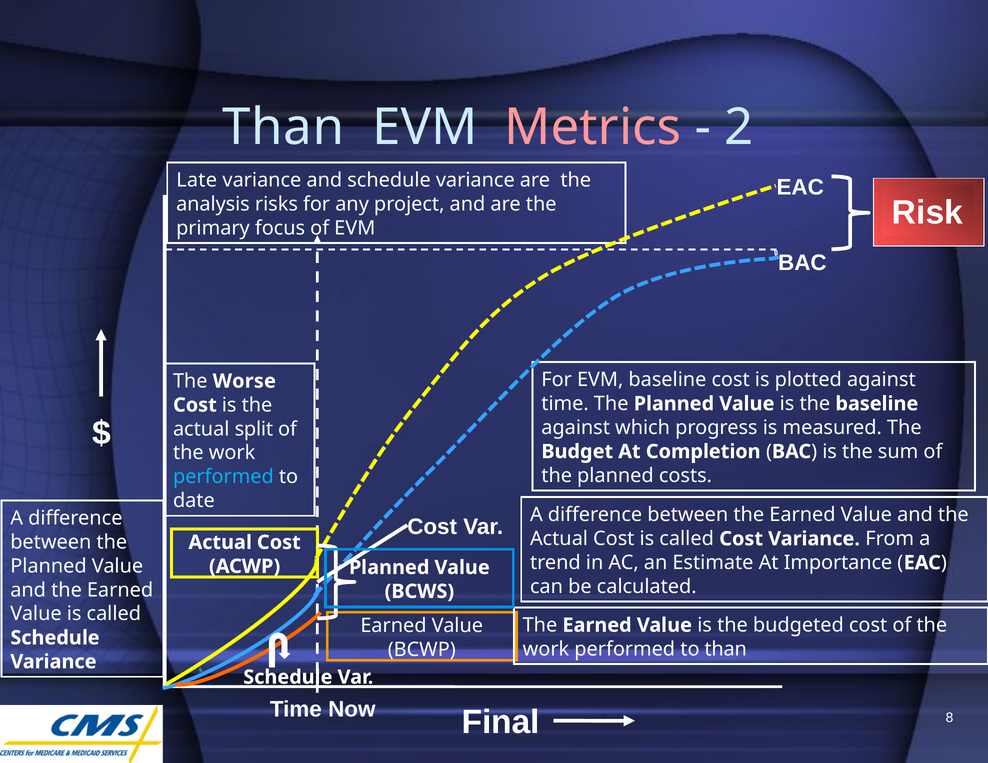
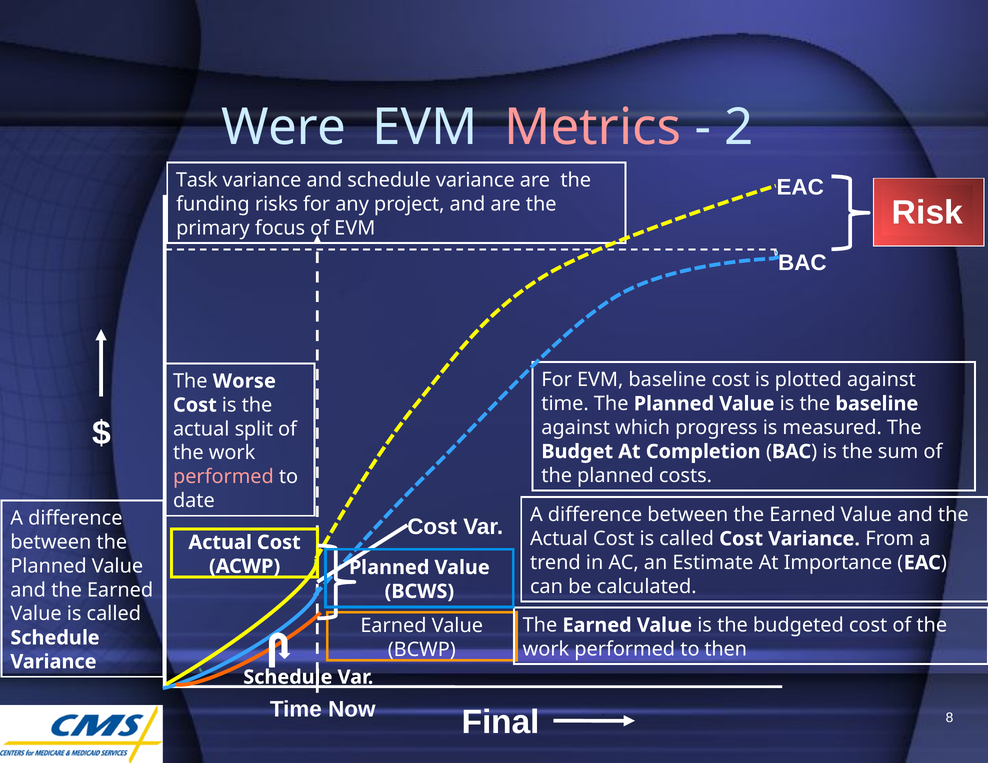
Than at (283, 128): Than -> Were
Late: Late -> Task
analysis: analysis -> funding
performed at (223, 477) colour: light blue -> pink
to than: than -> then
